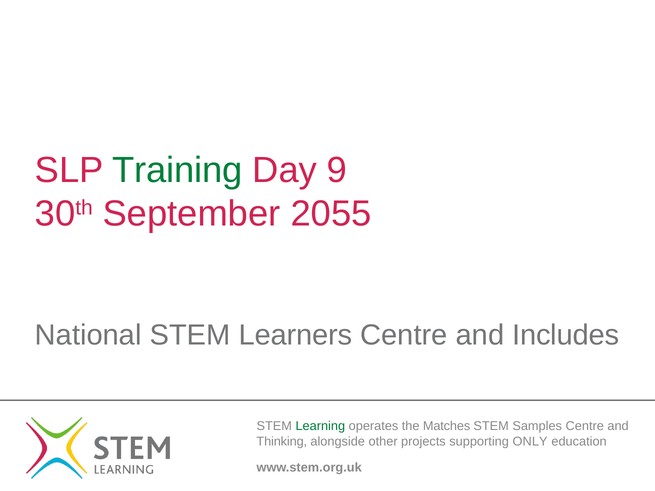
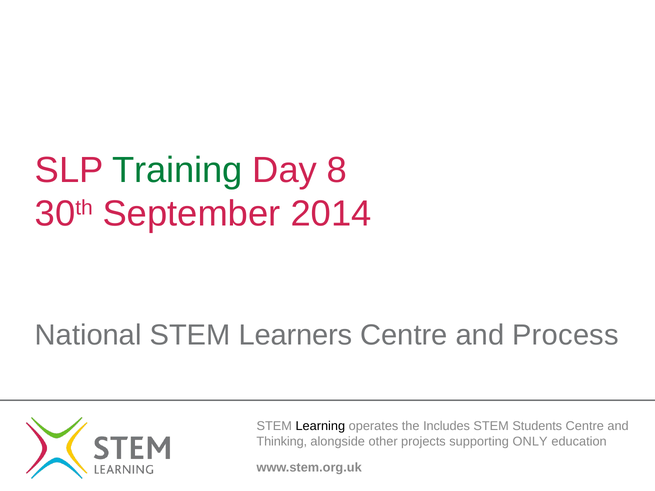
9: 9 -> 8
2055: 2055 -> 2014
Includes: Includes -> Process
Learning colour: green -> black
Matches: Matches -> Includes
Samples: Samples -> Students
